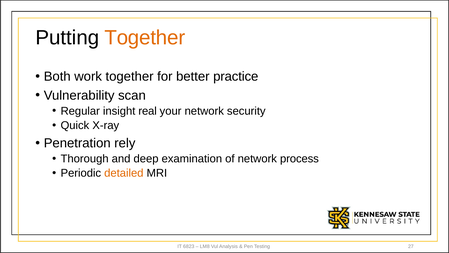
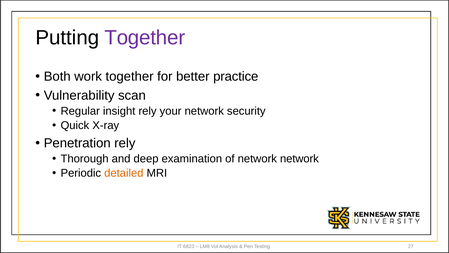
Together at (145, 38) colour: orange -> purple
insight real: real -> rely
network process: process -> network
